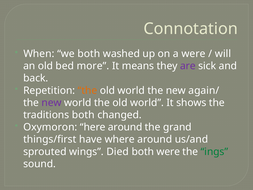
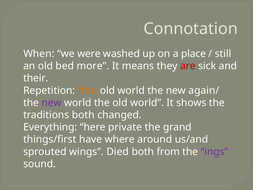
we both: both -> were
a were: were -> place
will: will -> still
are colour: purple -> red
back: back -> their
Oxymoron: Oxymoron -> Everything
here around: around -> private
both were: were -> from
ings colour: green -> purple
